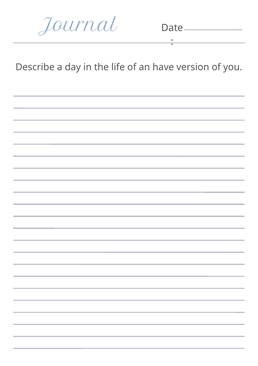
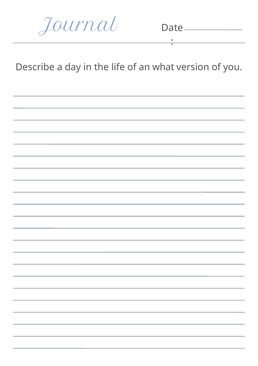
have: have -> what
